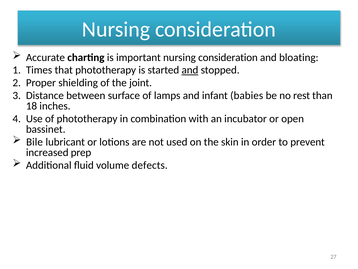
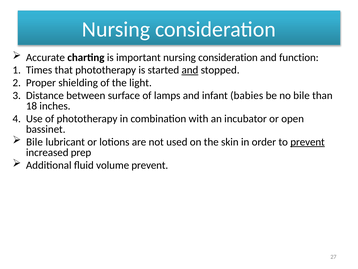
bloating: bloating -> function
joint: joint -> light
no rest: rest -> bile
prevent at (308, 142) underline: none -> present
volume defects: defects -> prevent
